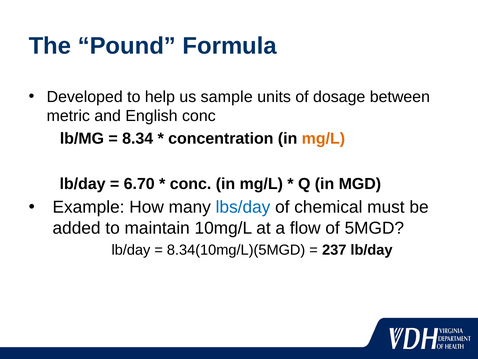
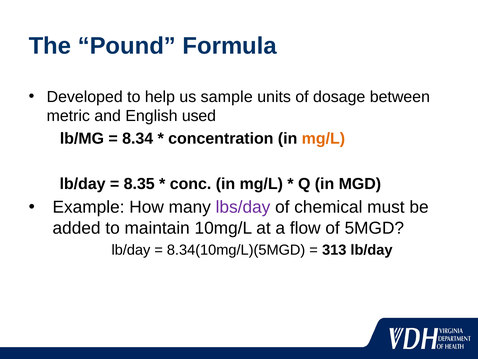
English conc: conc -> used
6.70: 6.70 -> 8.35
lbs/day colour: blue -> purple
237: 237 -> 313
